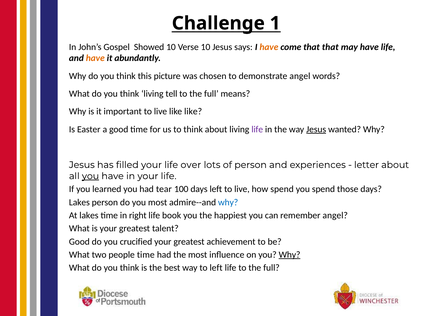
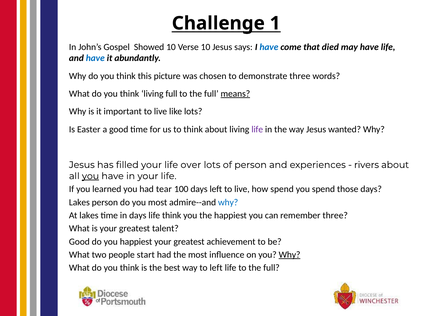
have at (269, 47) colour: orange -> blue
that that: that -> died
have at (95, 58) colour: orange -> blue
demonstrate angel: angel -> three
living tell: tell -> full
means underline: none -> present
like like: like -> lots
Jesus at (316, 129) underline: present -> none
letter: letter -> rivers
in right: right -> days
life book: book -> think
remember angel: angel -> three
you crucified: crucified -> happiest
people time: time -> start
